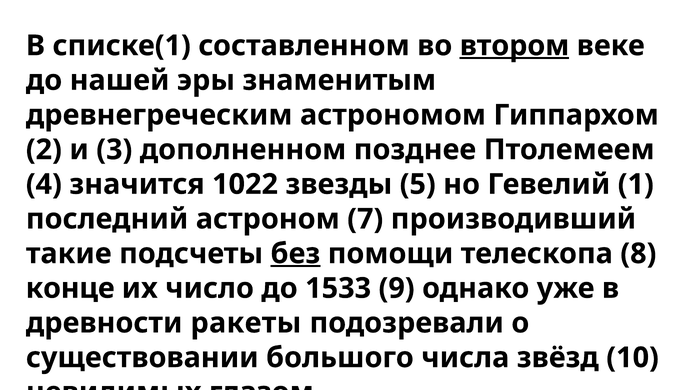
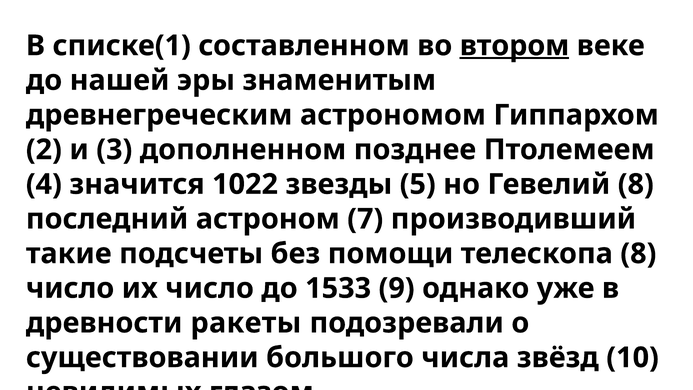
Гевелий 1: 1 -> 8
без underline: present -> none
конце at (70, 288): конце -> число
